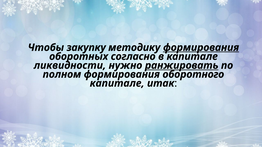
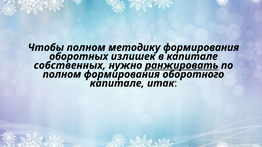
Чтобы закупку: закупку -> полном
формирования at (201, 48) underline: present -> none
согласно: согласно -> излишек
ликвидности: ликвидности -> собственных
